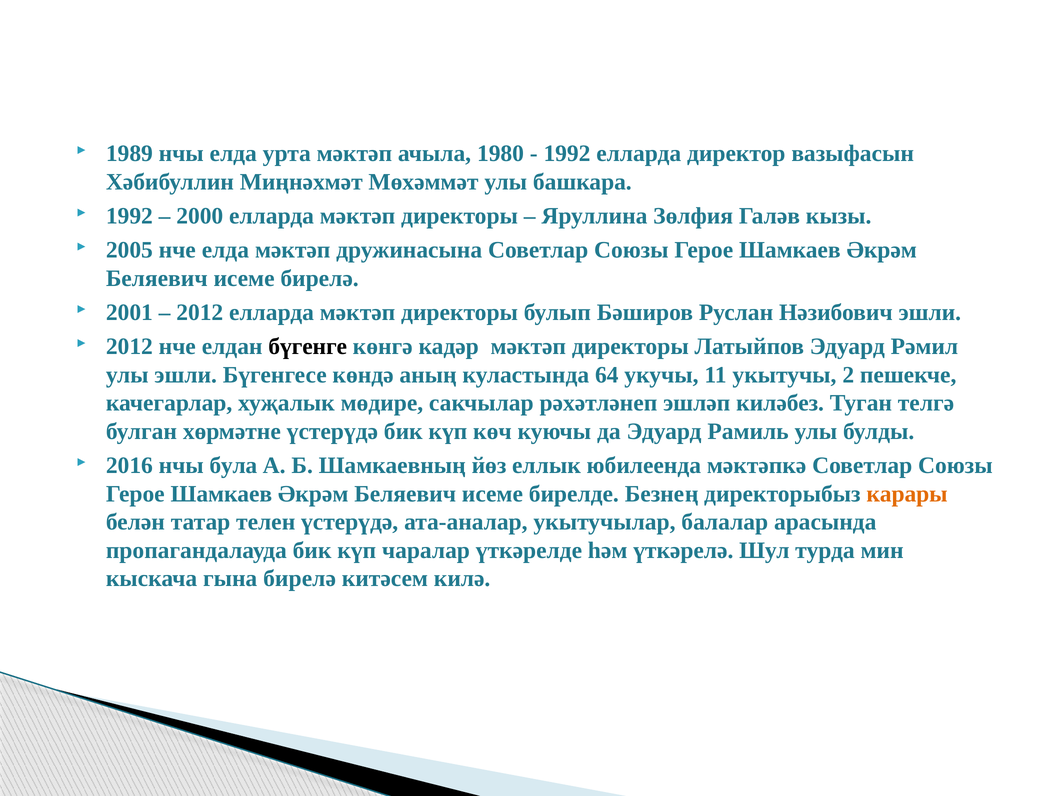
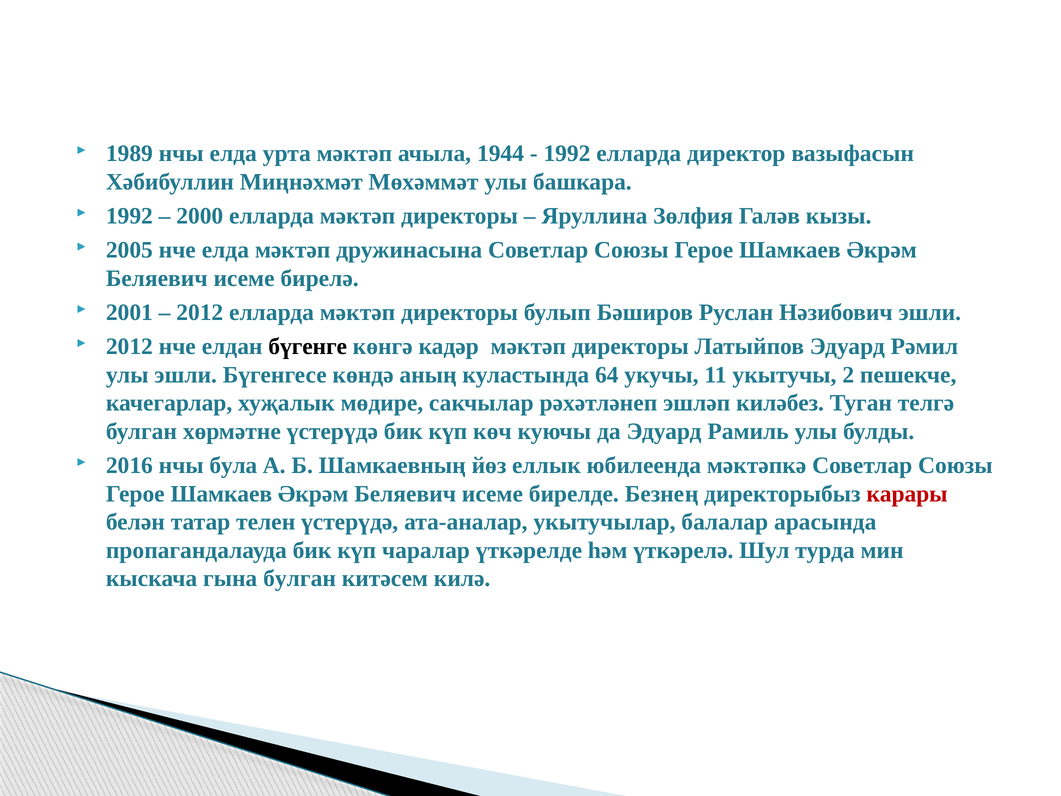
1980: 1980 -> 1944
карары colour: orange -> red
гына бирелә: бирелә -> булган
